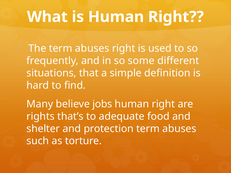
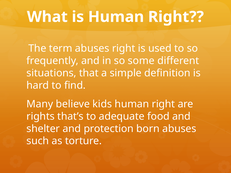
jobs: jobs -> kids
protection term: term -> born
